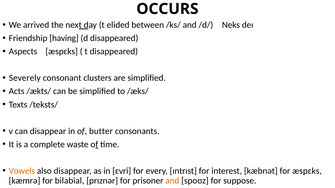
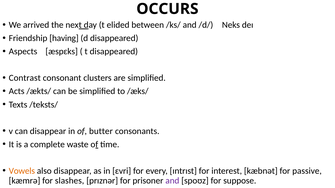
Severely: Severely -> Contrast
for æspɛks: æspɛks -> passive
bilabial: bilabial -> slashes
and at (172, 181) colour: orange -> purple
